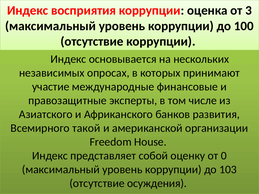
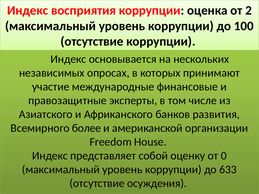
3: 3 -> 2
такой: такой -> более
103: 103 -> 633
